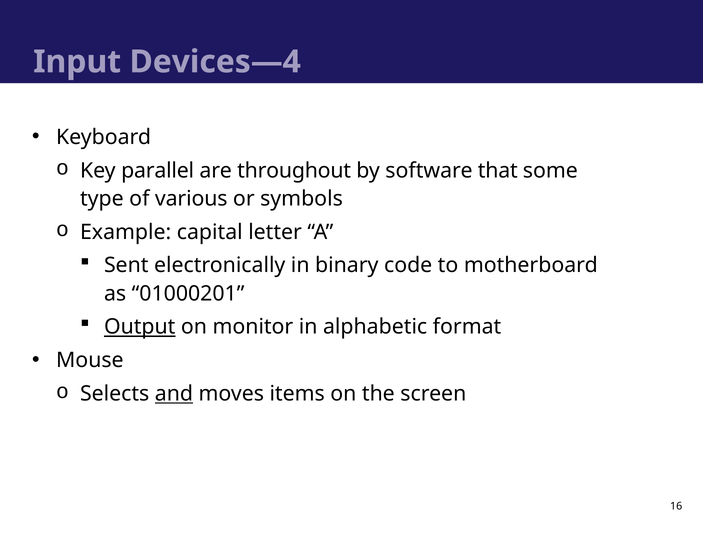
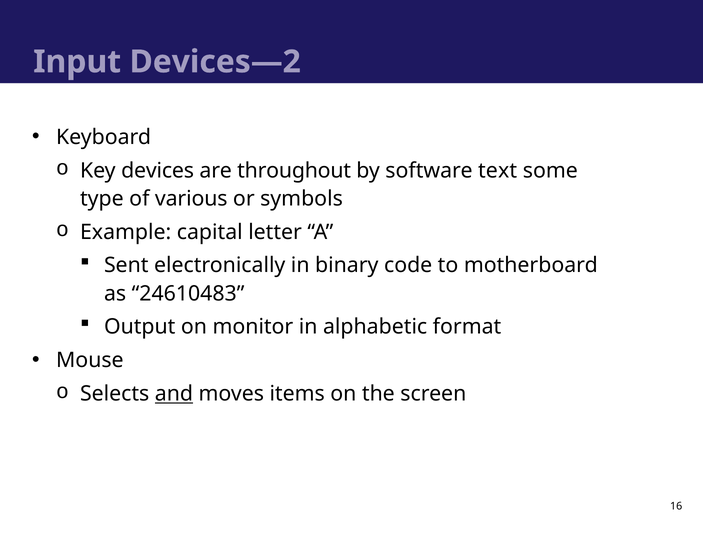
Devices—4: Devices—4 -> Devices—2
parallel: parallel -> devices
that: that -> text
01000201: 01000201 -> 24610483
Output underline: present -> none
